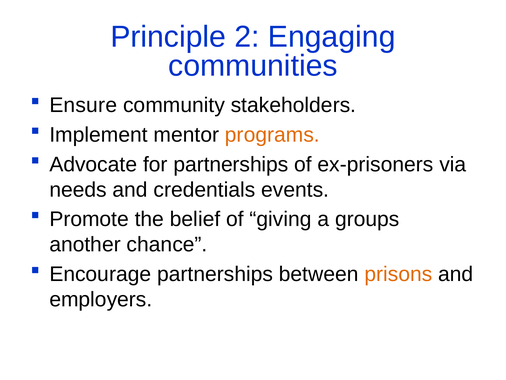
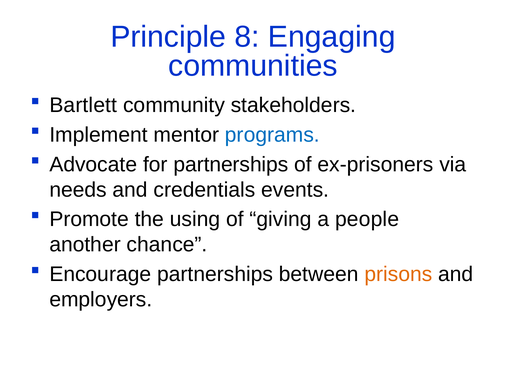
2: 2 -> 8
Ensure: Ensure -> Bartlett
programs colour: orange -> blue
belief: belief -> using
groups: groups -> people
